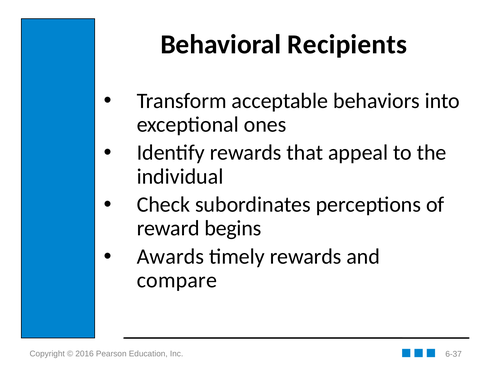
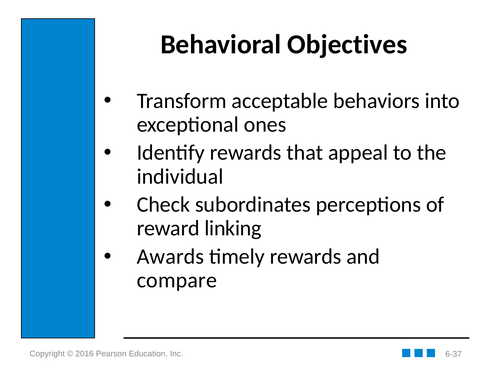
Recipients: Recipients -> Objectives
begins: begins -> linking
